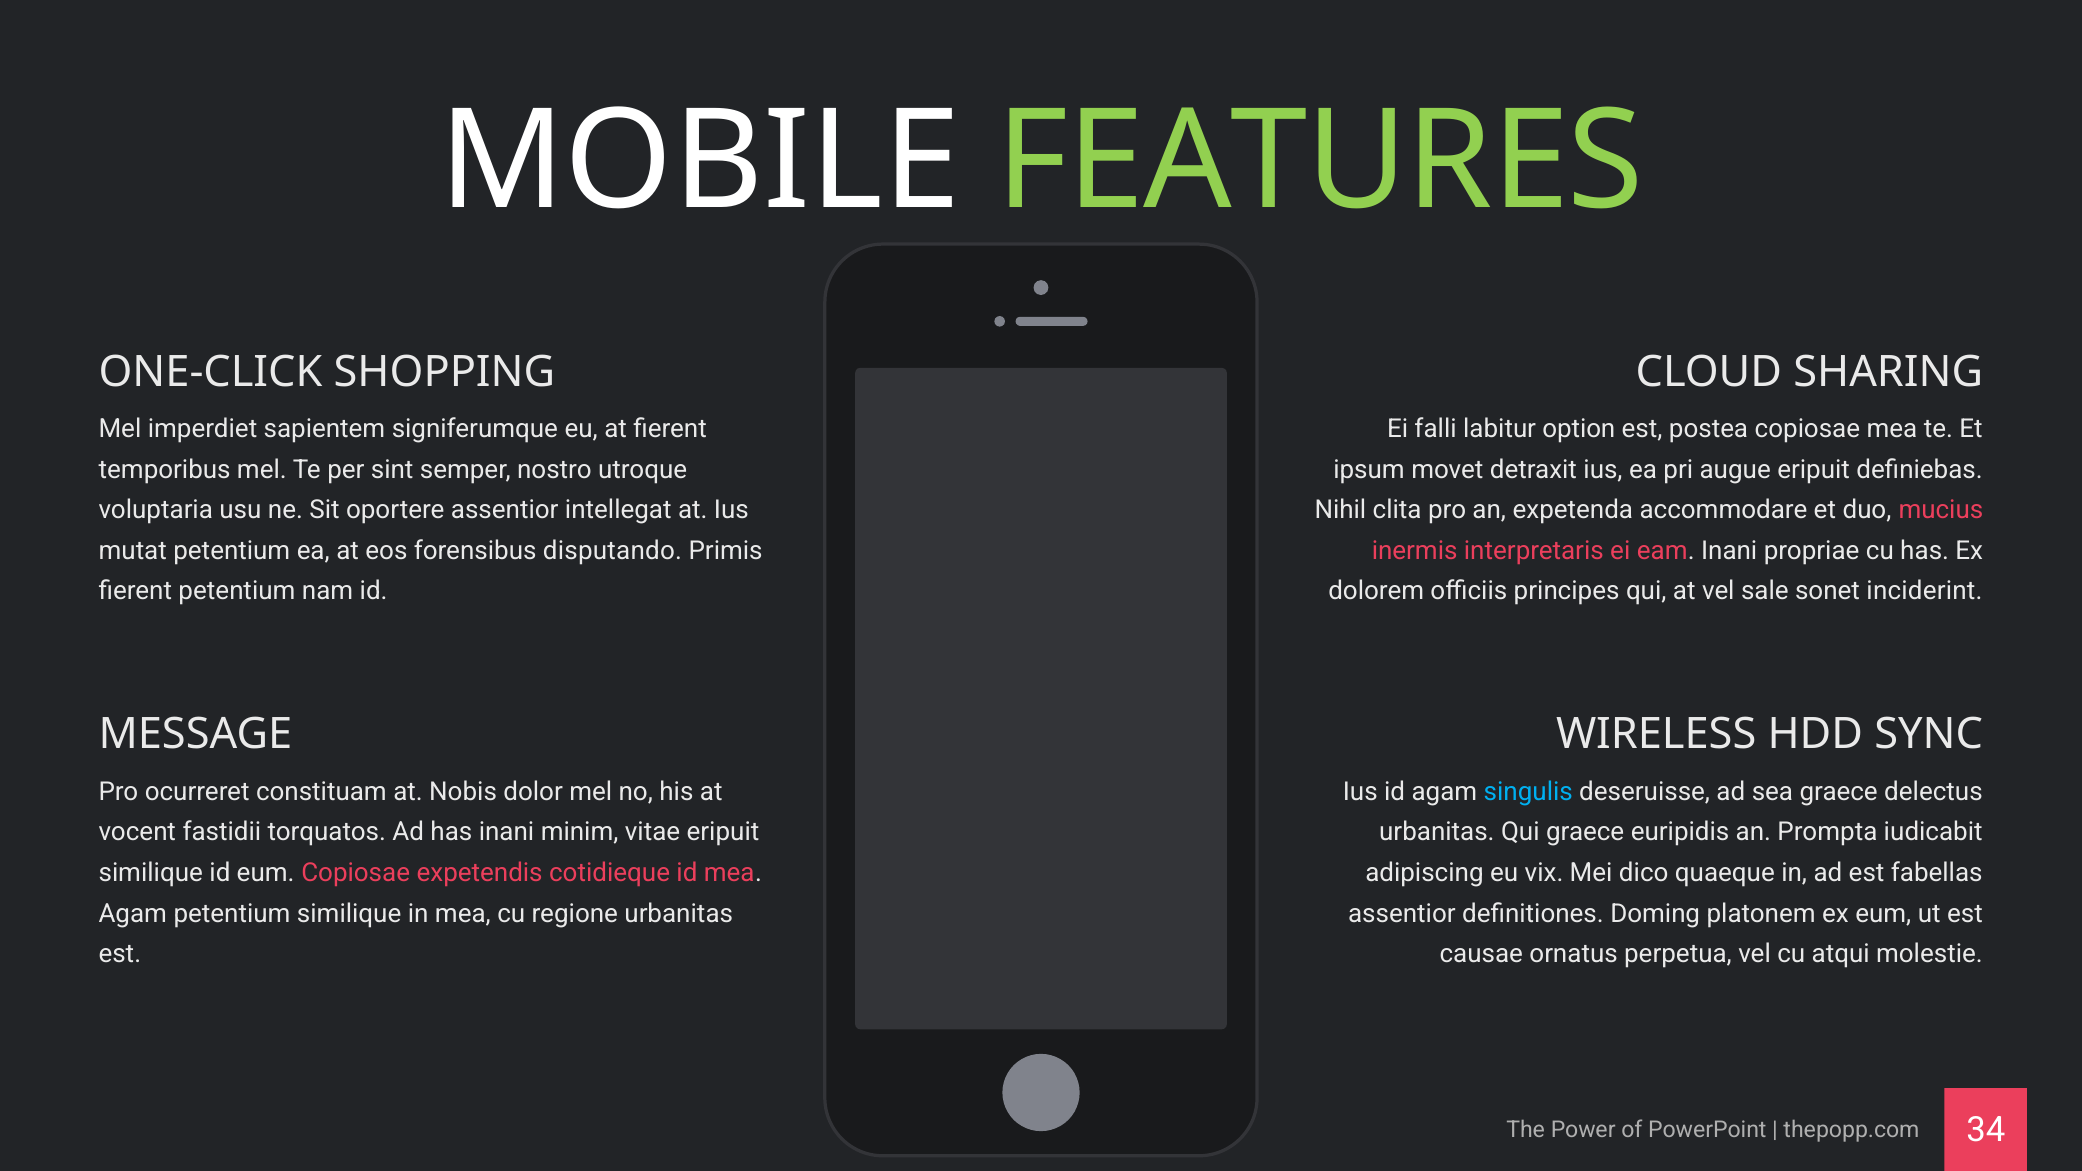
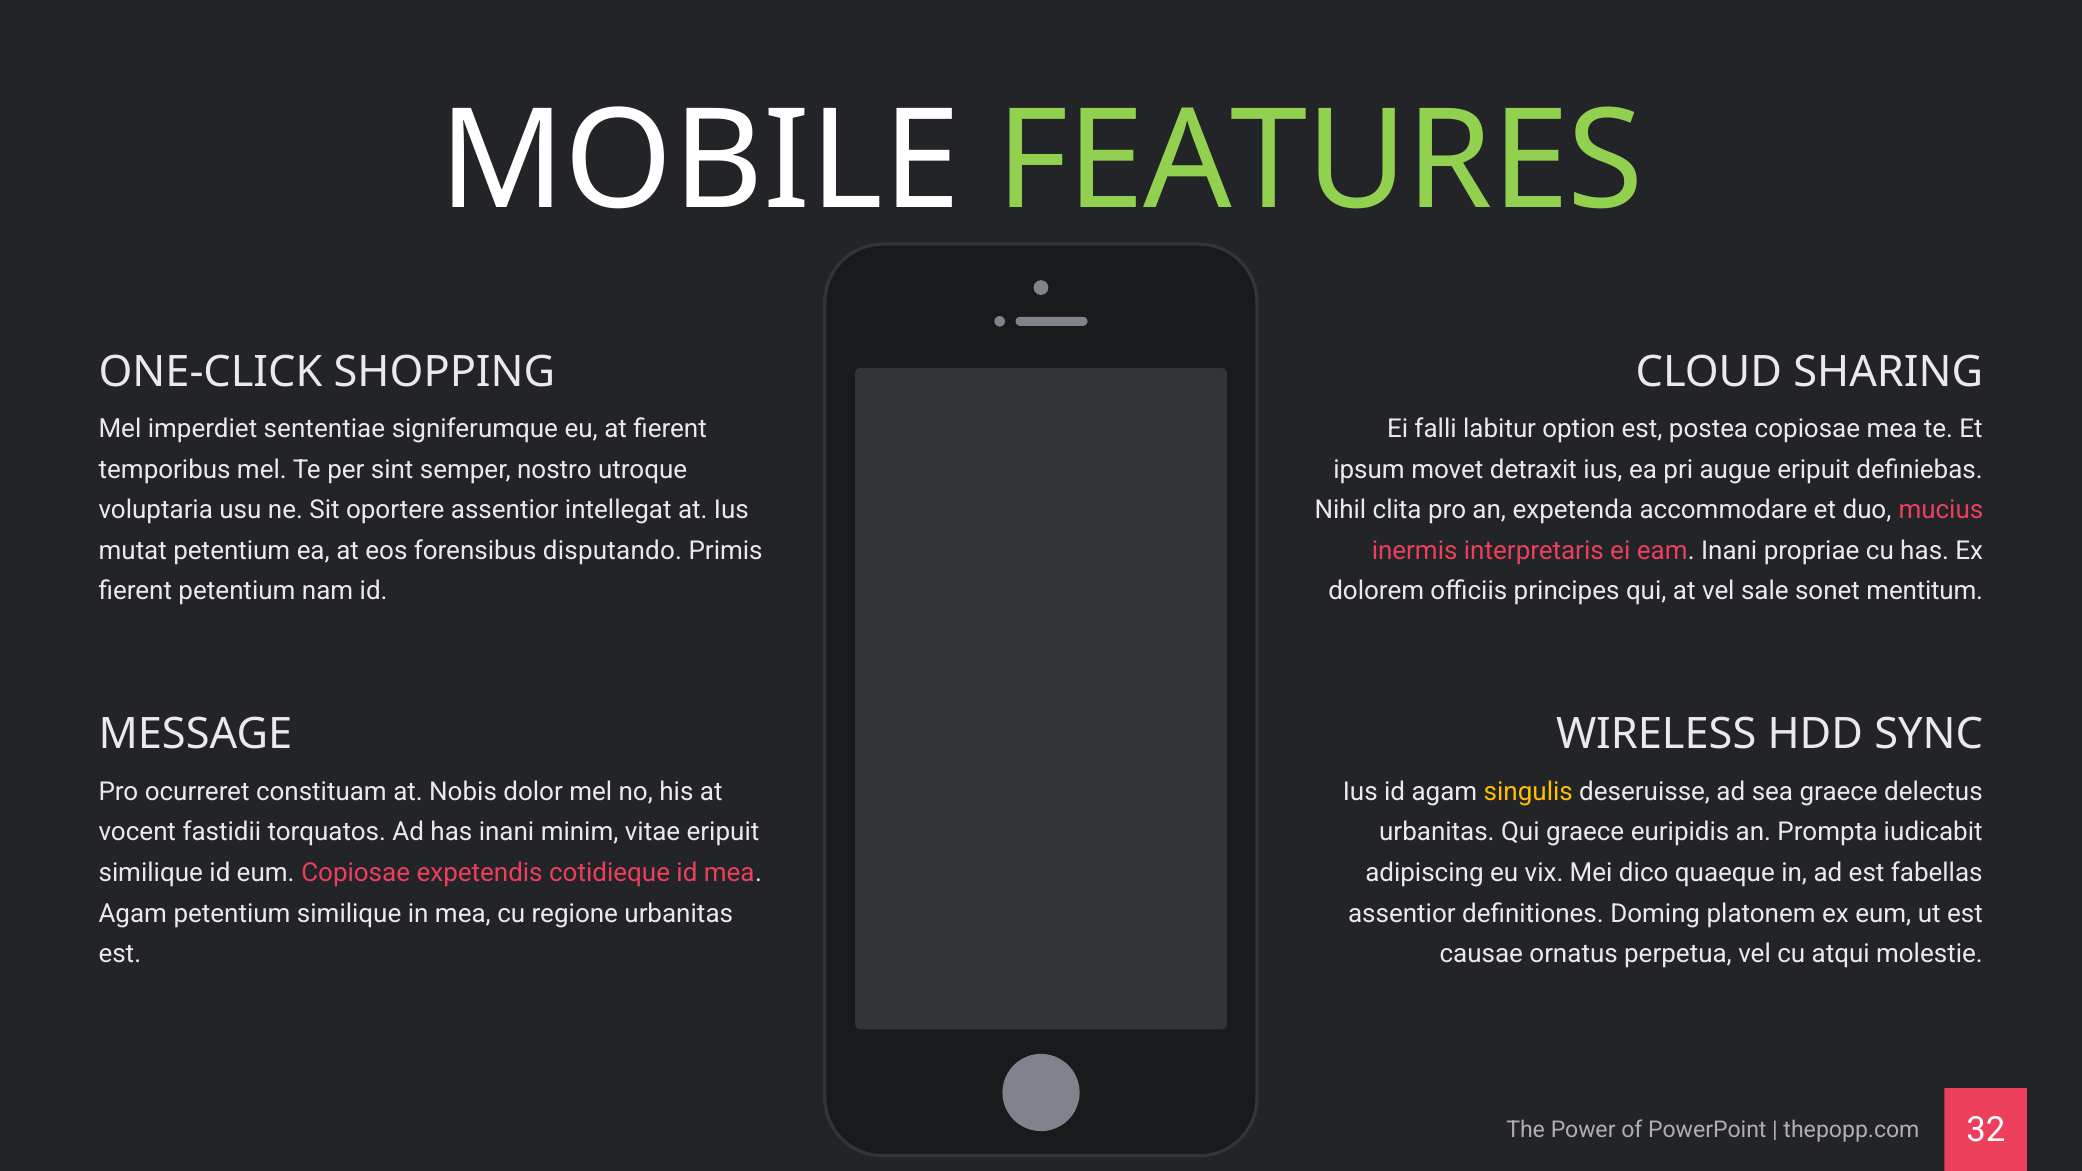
sapientem: sapientem -> sententiae
inciderint: inciderint -> mentitum
singulis colour: light blue -> yellow
34: 34 -> 32
